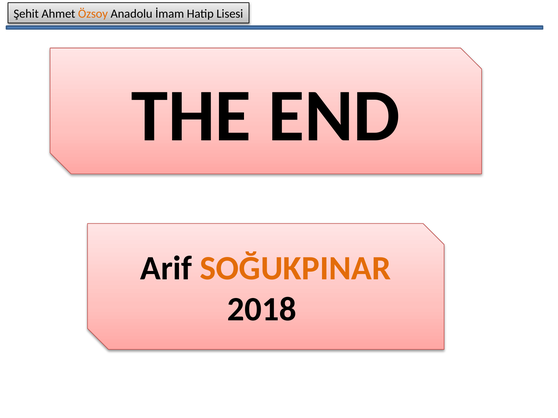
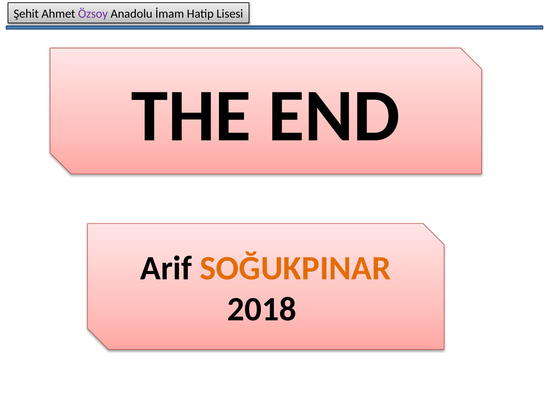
Özsoy colour: orange -> purple
